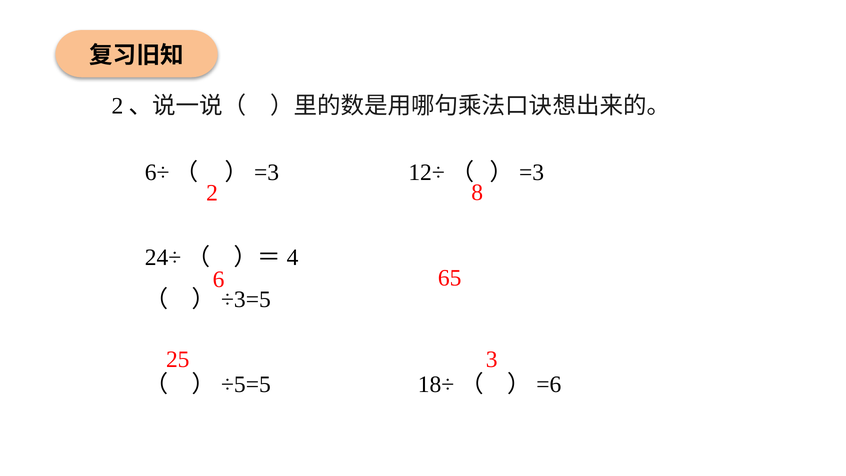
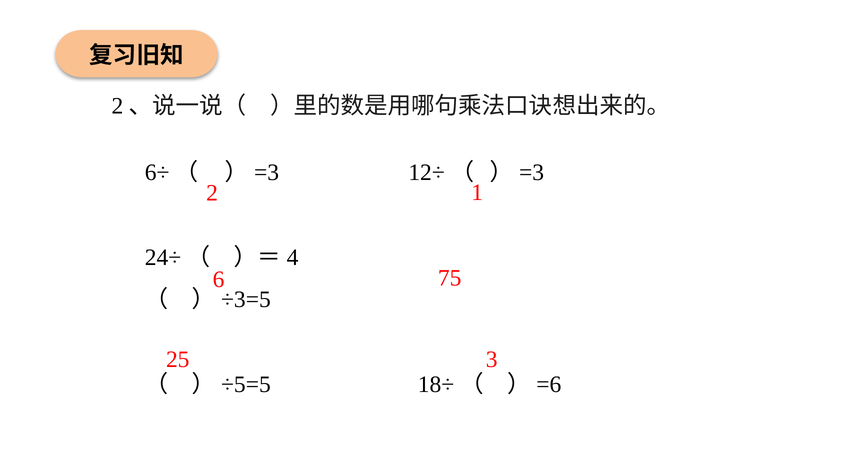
8: 8 -> 1
65: 65 -> 75
